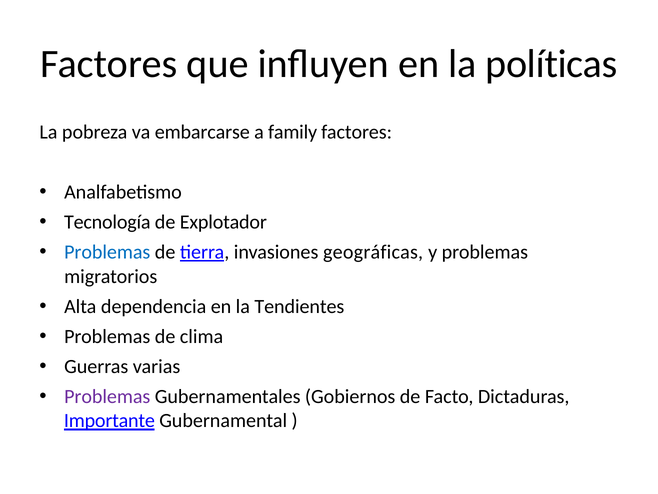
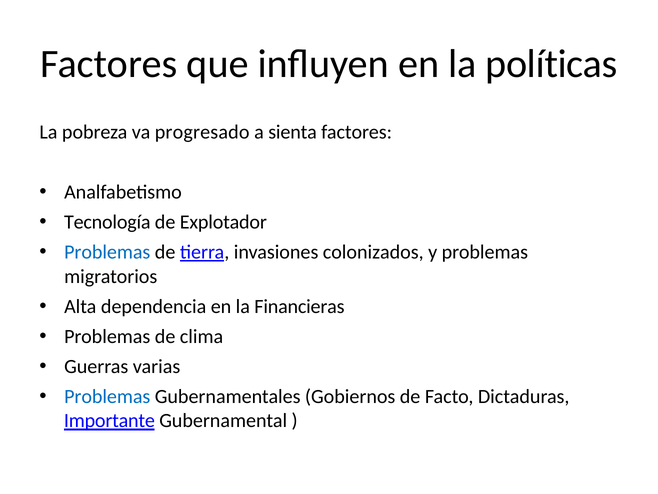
embarcarse: embarcarse -> progresado
family: family -> sienta
geográficas: geográficas -> colonizados
Tendientes: Tendientes -> Financieras
Problemas at (107, 396) colour: purple -> blue
